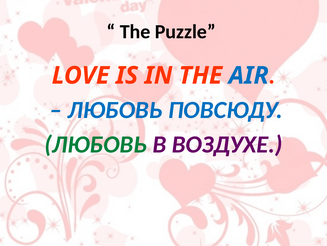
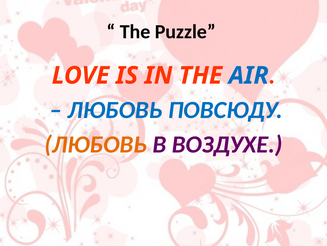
ЛЮБОВЬ at (96, 144) colour: green -> orange
